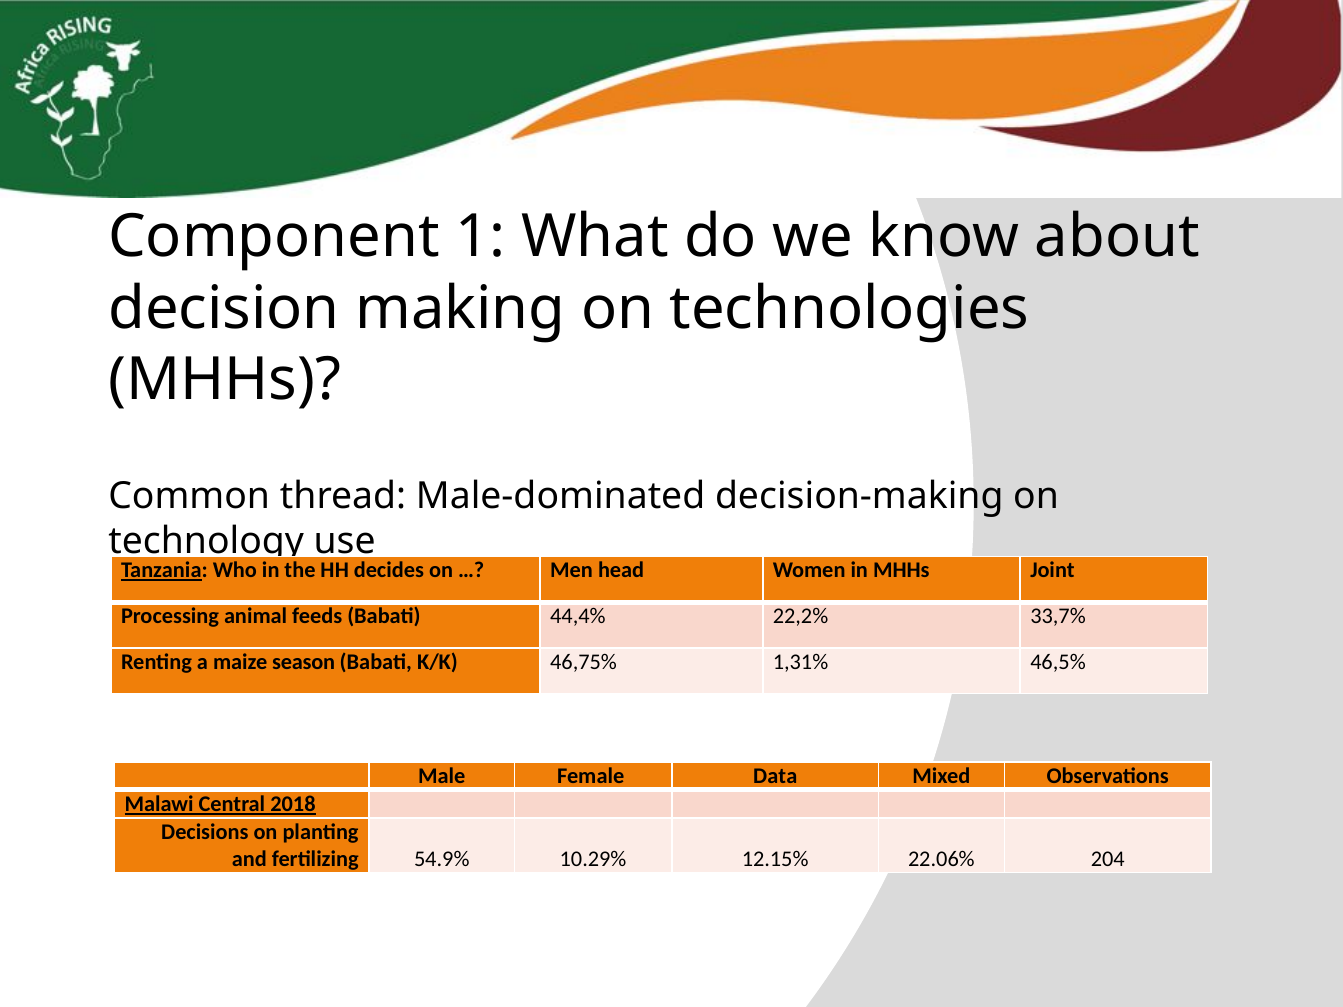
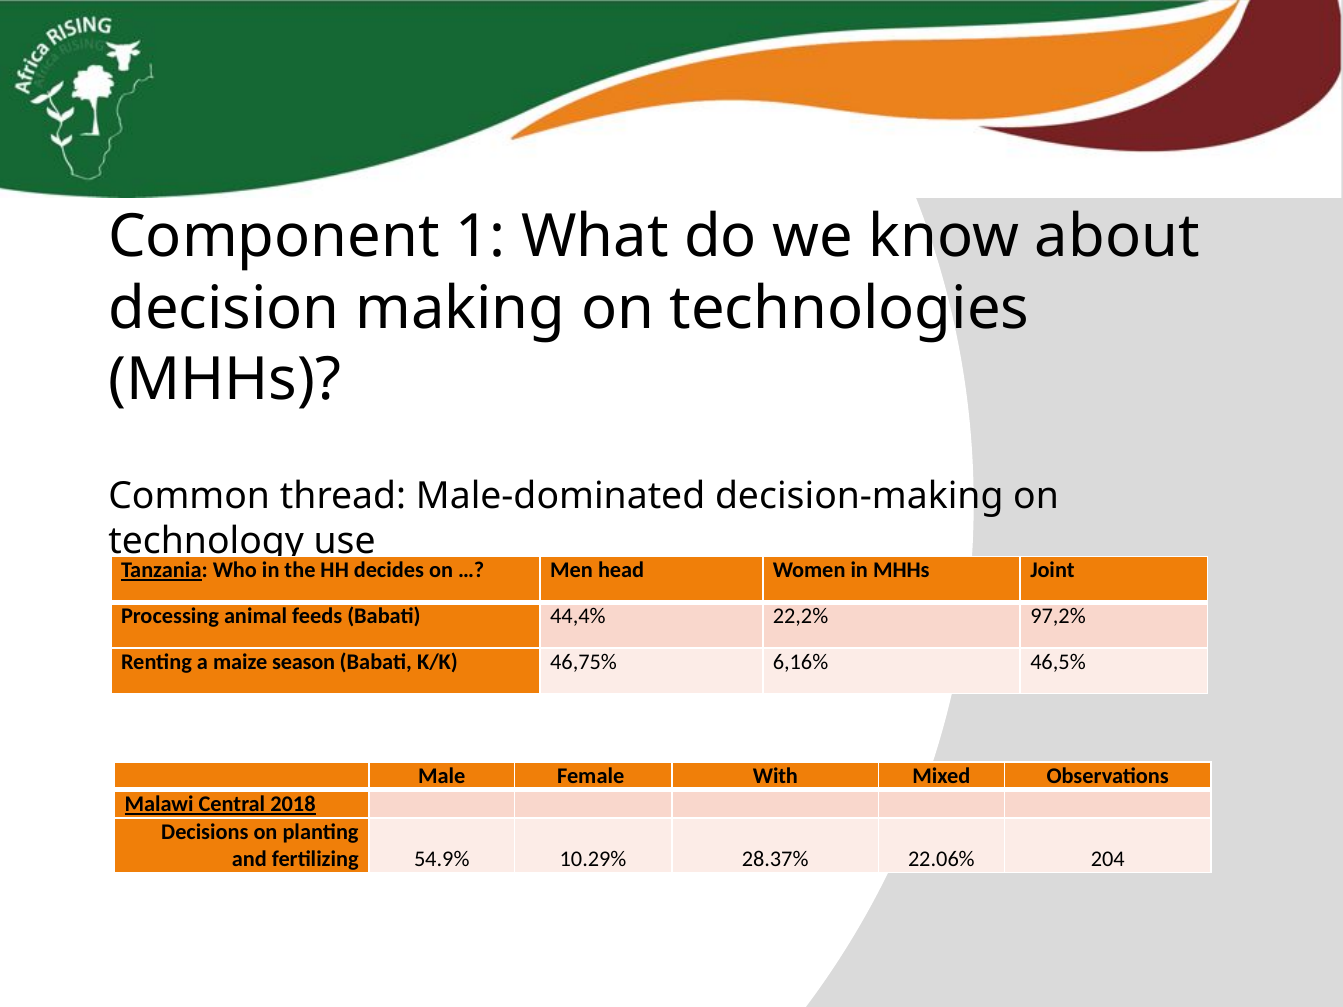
33,7%: 33,7% -> 97,2%
1,31%: 1,31% -> 6,16%
Data: Data -> With
12.15%: 12.15% -> 28.37%
